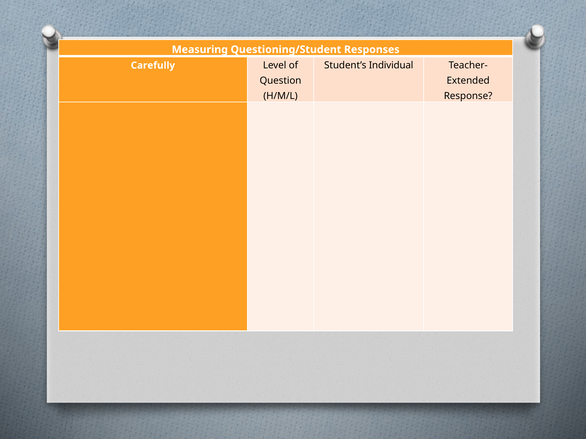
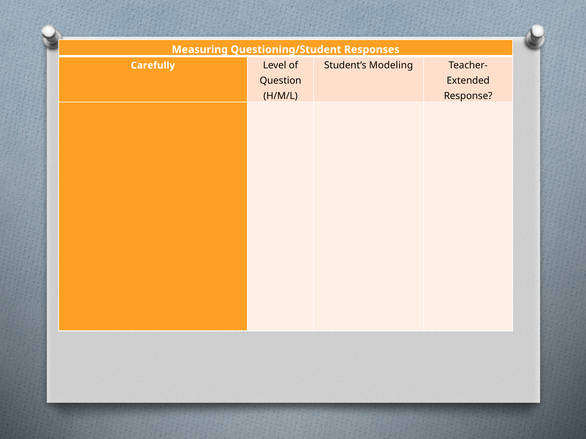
Individual: Individual -> Modeling
